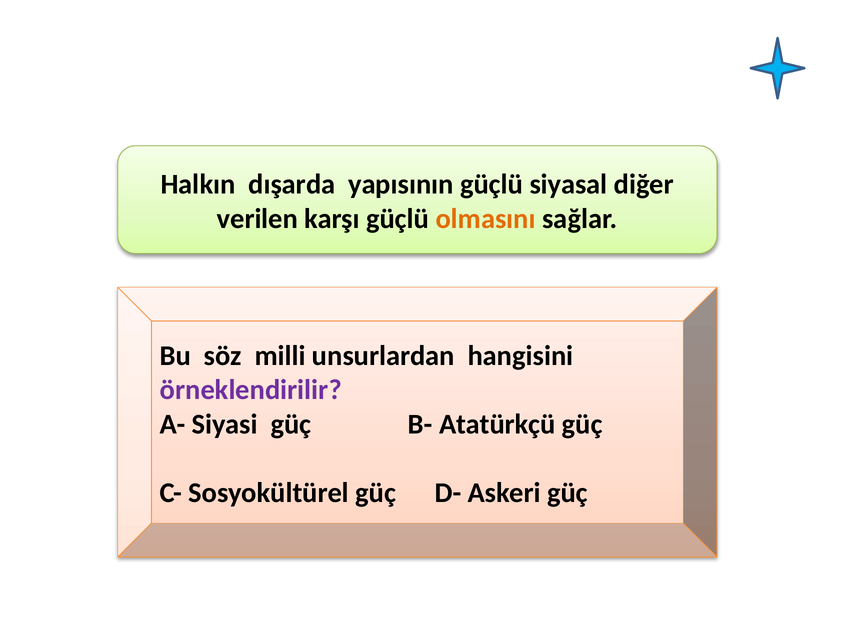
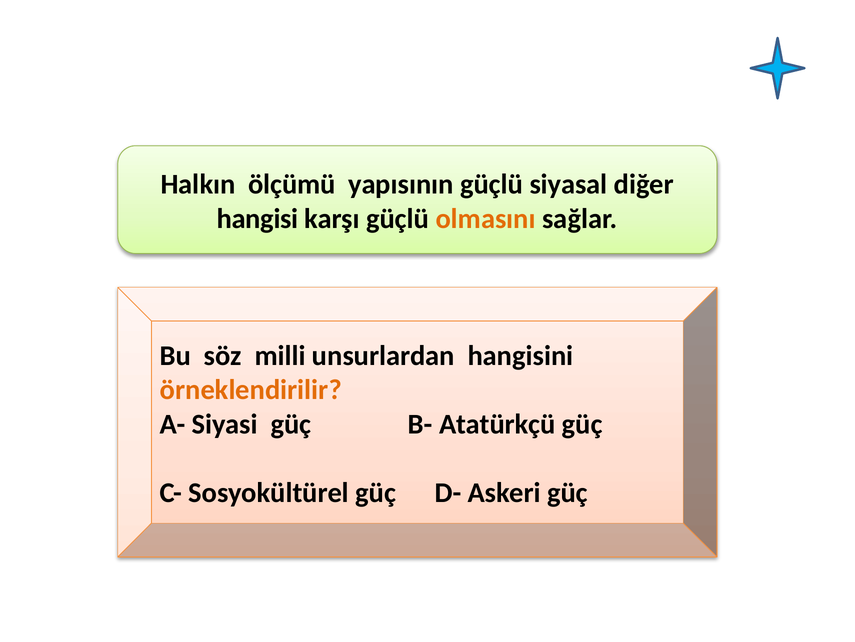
dışarda: dışarda -> ölçümü
verilen: verilen -> hangisi
örneklendirilir colour: purple -> orange
